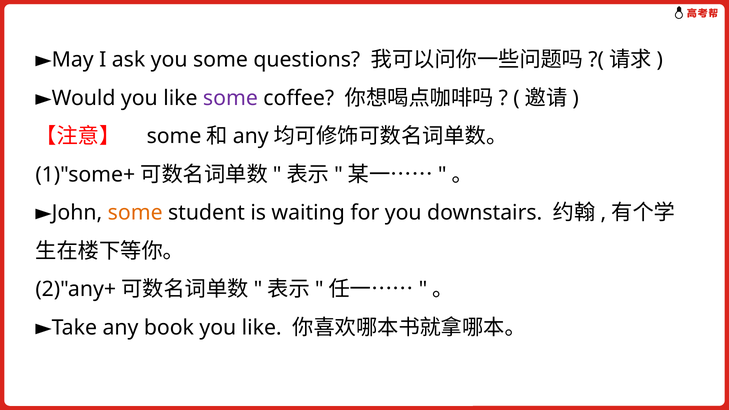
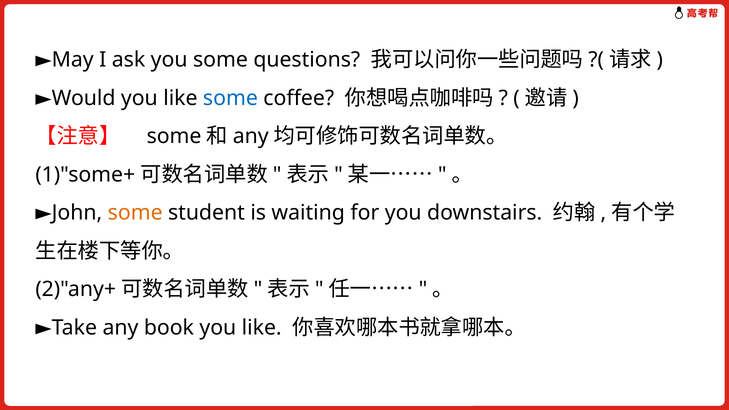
some at (230, 98) colour: purple -> blue
